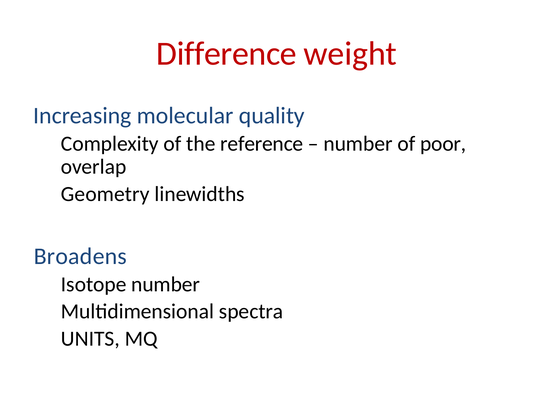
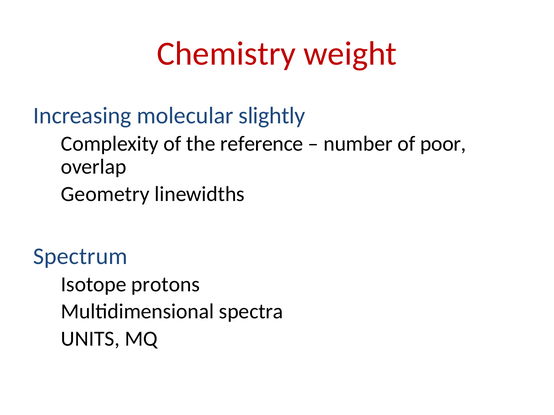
Difference: Difference -> Chemistry
quality: quality -> slightly
Broadens: Broadens -> Spectrum
Isotope number: number -> protons
